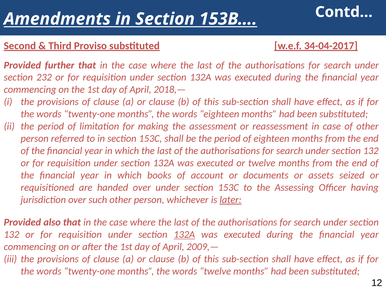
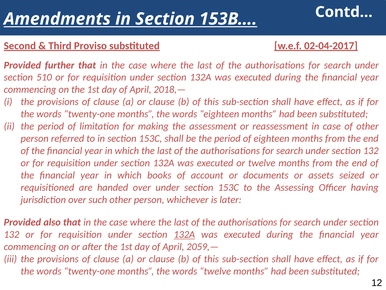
34-04-2017: 34-04-2017 -> 02-04-2017
232: 232 -> 510
later underline: present -> none
2009,—: 2009,— -> 2059,—
